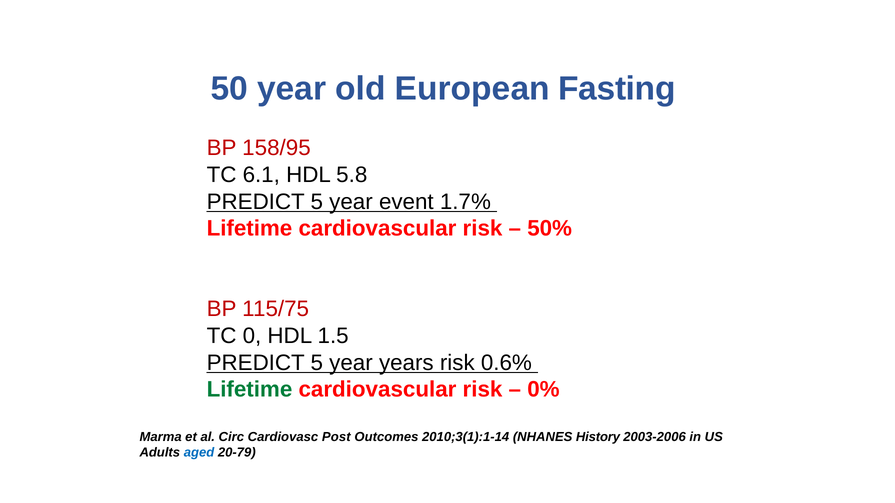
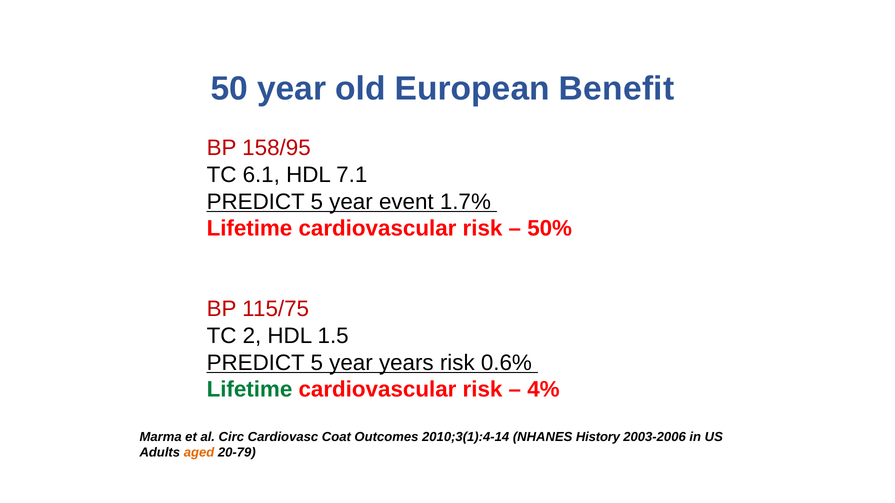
Fasting: Fasting -> Benefit
5.8: 5.8 -> 7.1
0: 0 -> 2
0%: 0% -> 4%
Post: Post -> Coat
2010;3(1):1-14: 2010;3(1):1-14 -> 2010;3(1):4-14
aged colour: blue -> orange
